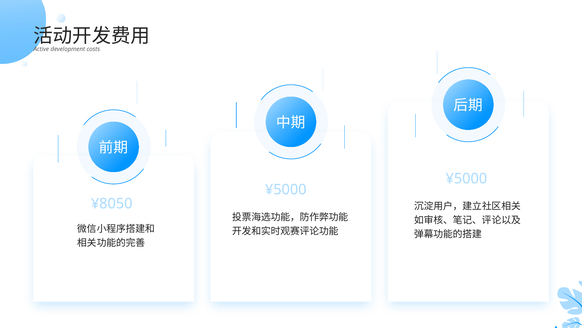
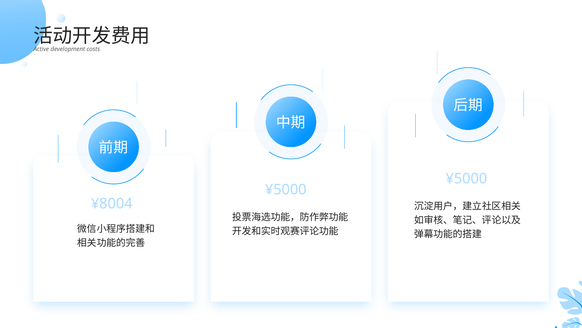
¥8050: ¥8050 -> ¥8004
